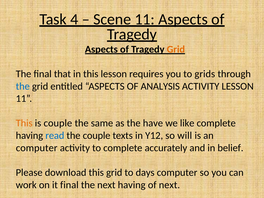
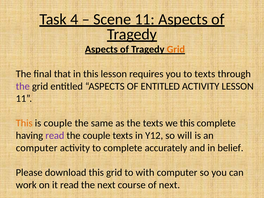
to grids: grids -> texts
the at (23, 86) colour: blue -> purple
OF ANALYSIS: ANALYSIS -> ENTITLED
the have: have -> texts
we like: like -> this
read at (55, 136) colour: blue -> purple
days: days -> with
it final: final -> read
next having: having -> course
